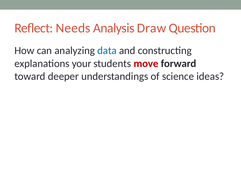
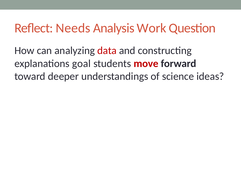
Draw: Draw -> Work
data colour: blue -> red
your: your -> goal
